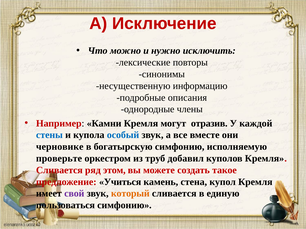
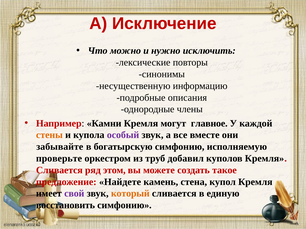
отразив: отразив -> главное
стены colour: blue -> orange
особый colour: blue -> purple
черновике: черновике -> забывайте
Учиться: Учиться -> Найдете
пользоваться: пользоваться -> восстановить
